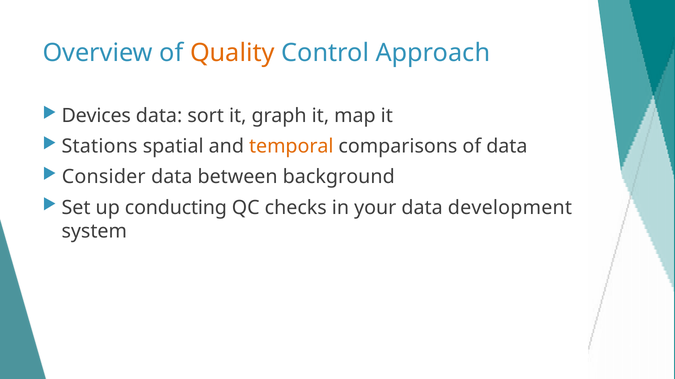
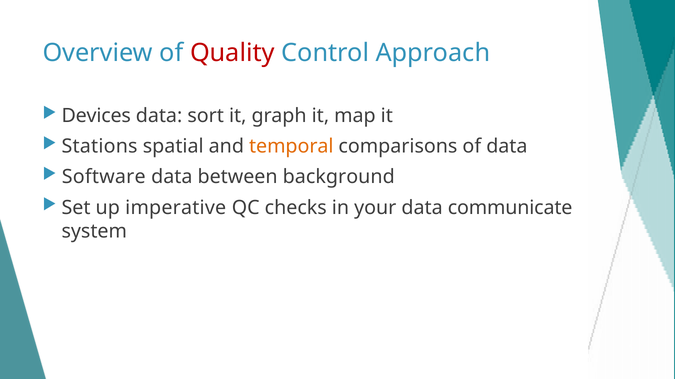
Quality colour: orange -> red
Consider: Consider -> Software
conducting: conducting -> imperative
development: development -> communicate
